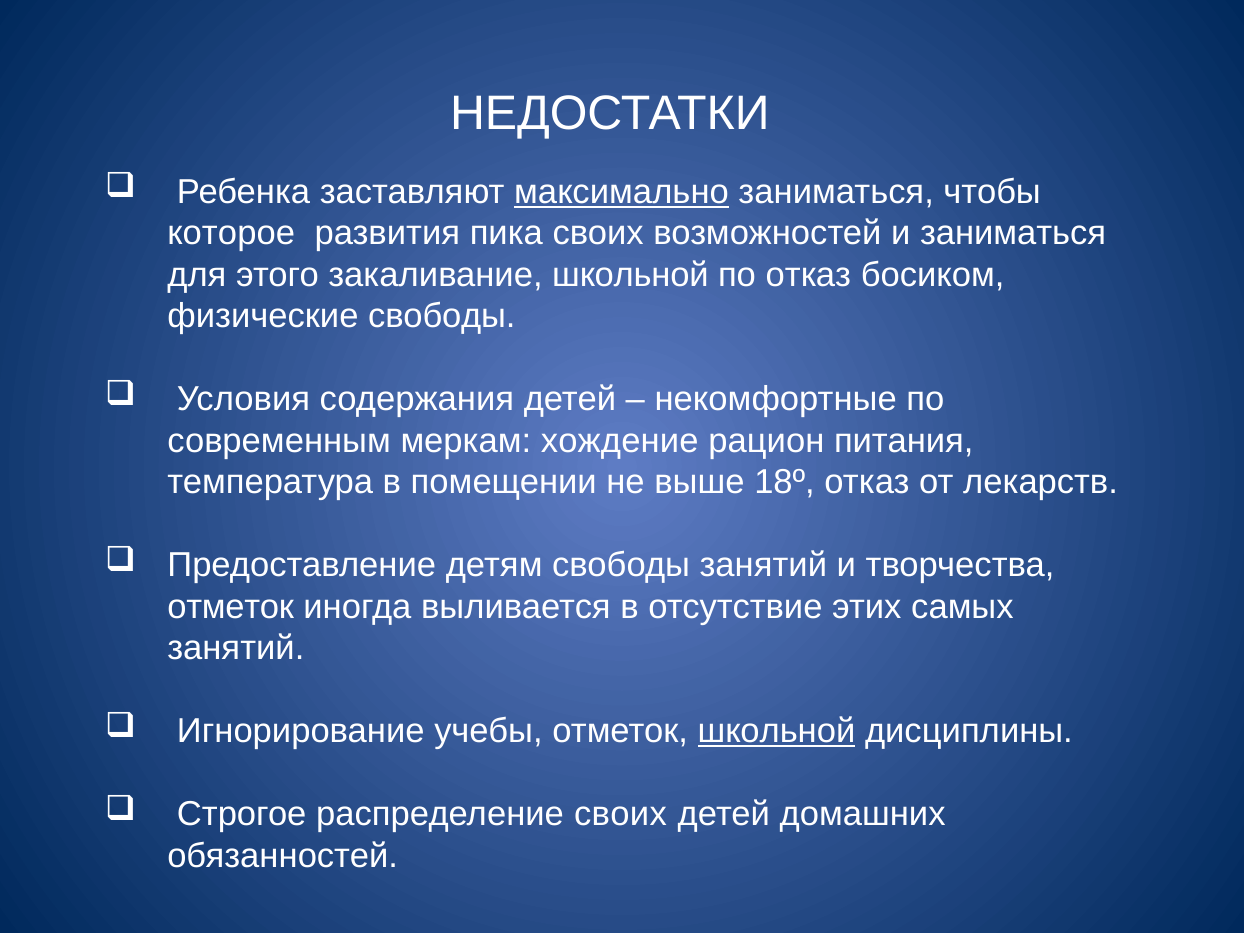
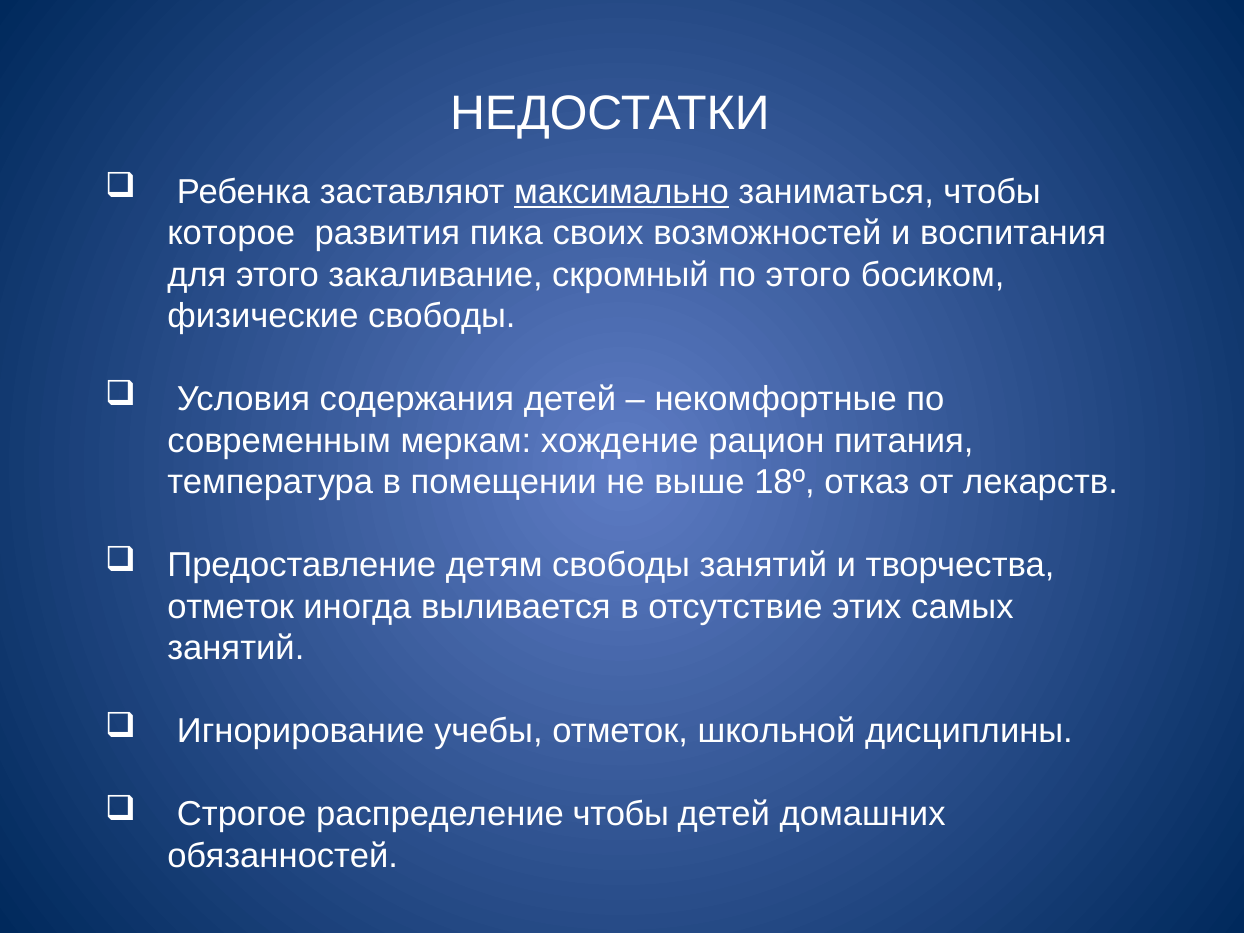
и заниматься: заниматься -> воспитания
закаливание школьной: школьной -> скромный
по отказ: отказ -> этого
школьной at (776, 731) underline: present -> none
распределение своих: своих -> чтобы
